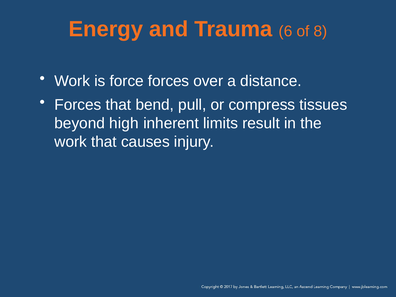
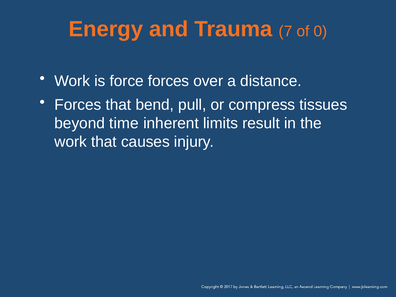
6: 6 -> 7
8: 8 -> 0
high: high -> time
